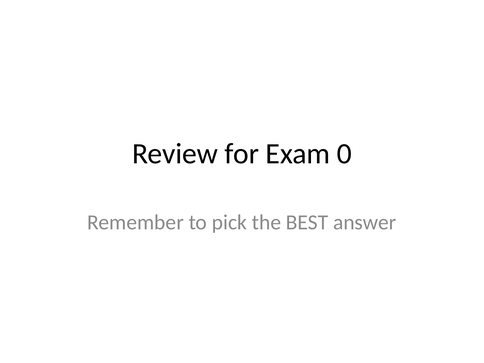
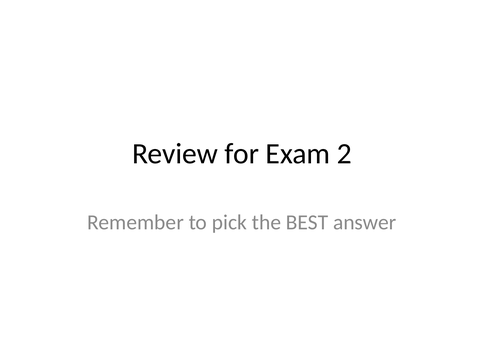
0: 0 -> 2
